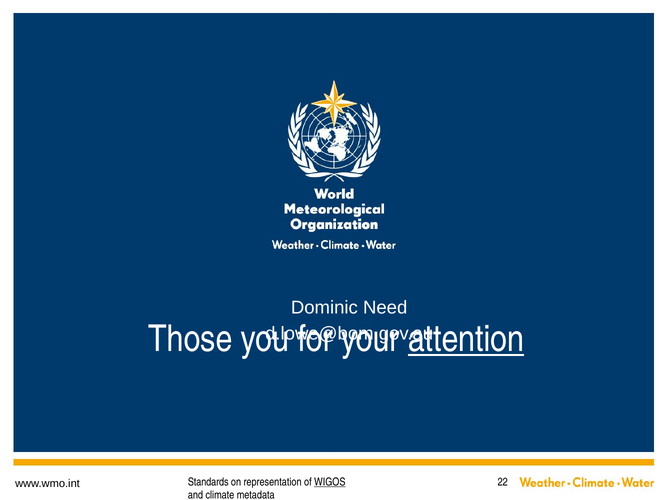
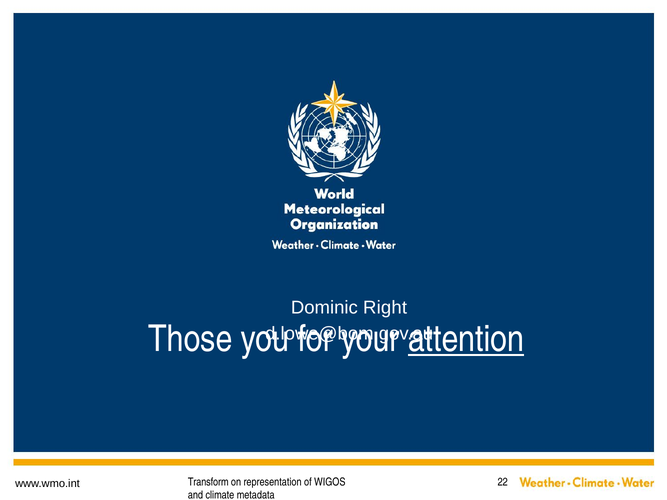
Need: Need -> Right
Standards: Standards -> Transform
WIGOS underline: present -> none
